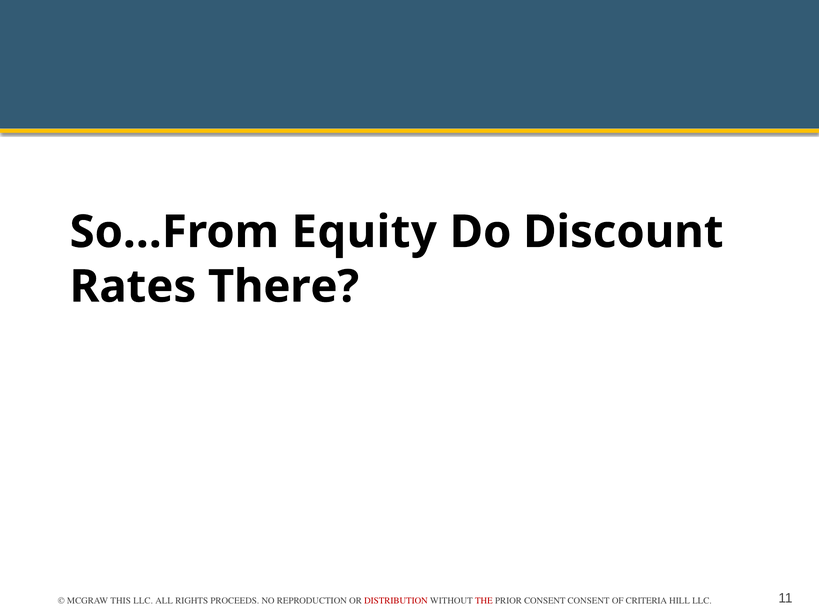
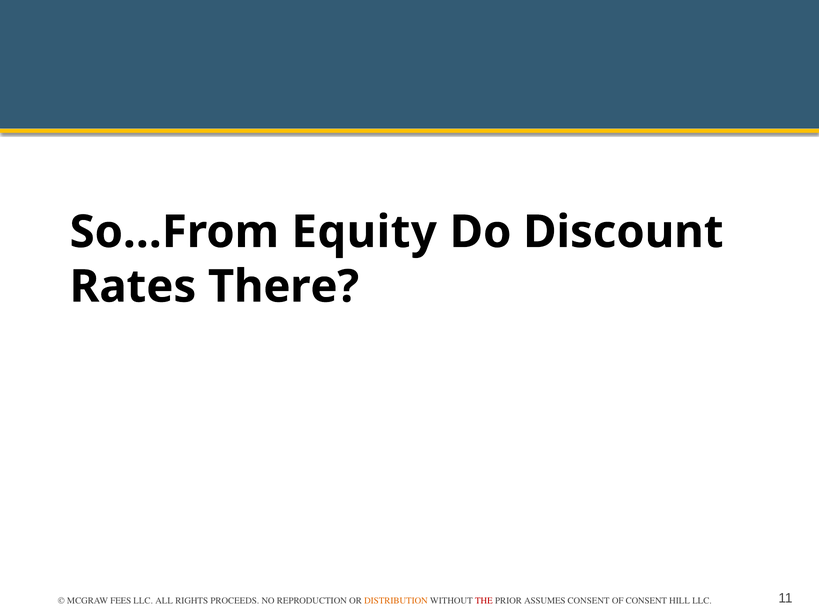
THIS: THIS -> FEES
DISTRIBUTION colour: red -> orange
PRIOR CONSENT: CONSENT -> ASSUMES
OF CRITERIA: CRITERIA -> CONSENT
